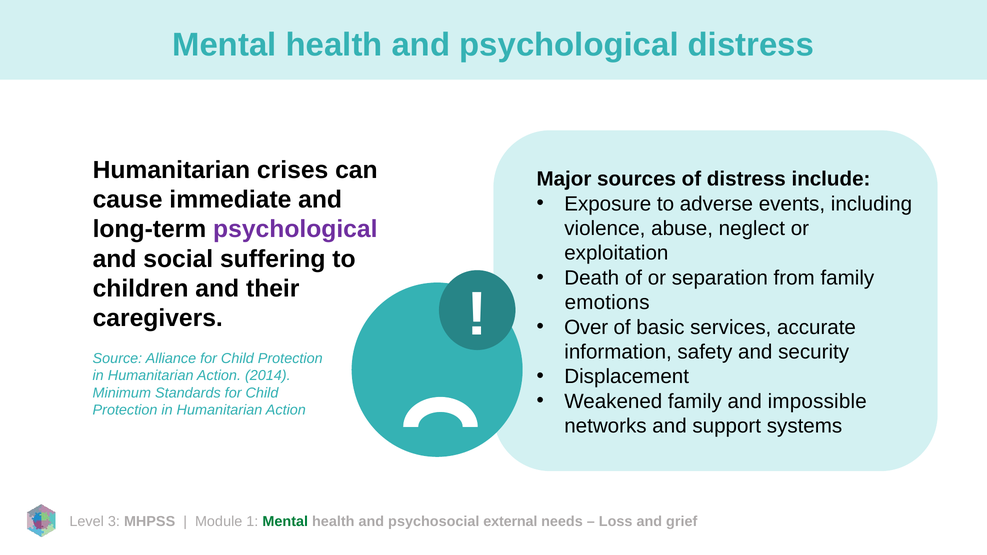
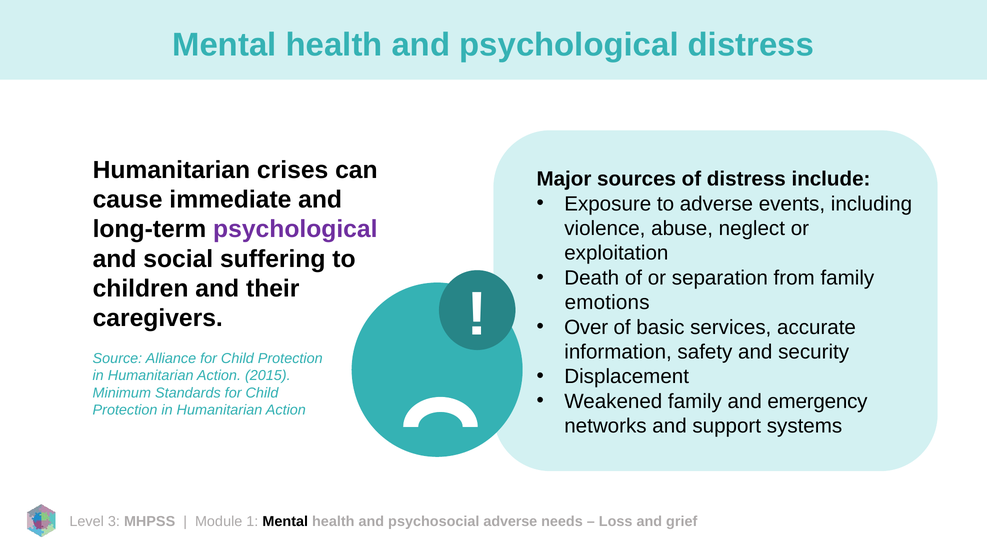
2014: 2014 -> 2015
impossible: impossible -> emergency
Mental at (285, 522) colour: green -> black
external at (510, 522): external -> adverse
